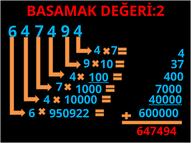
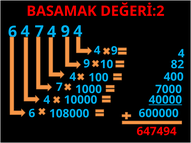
7 at (114, 51): 7 -> 9
37: 37 -> 82
100 underline: present -> none
950922: 950922 -> 108000
